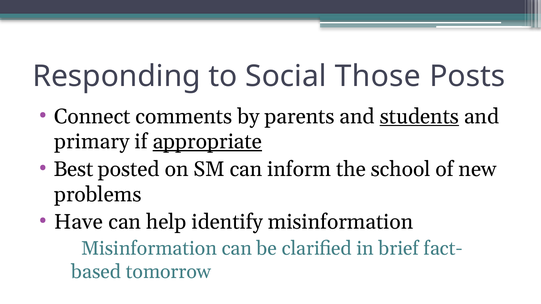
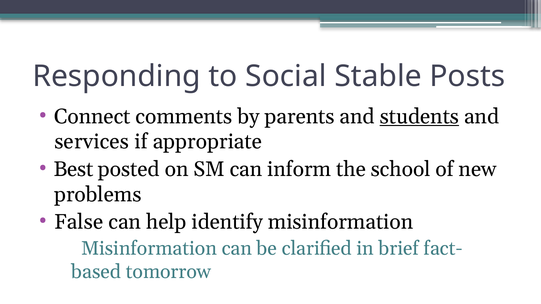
Those: Those -> Stable
primary: primary -> services
appropriate underline: present -> none
Have: Have -> False
